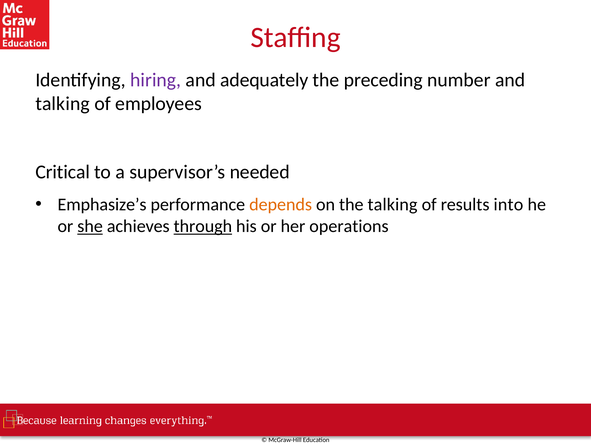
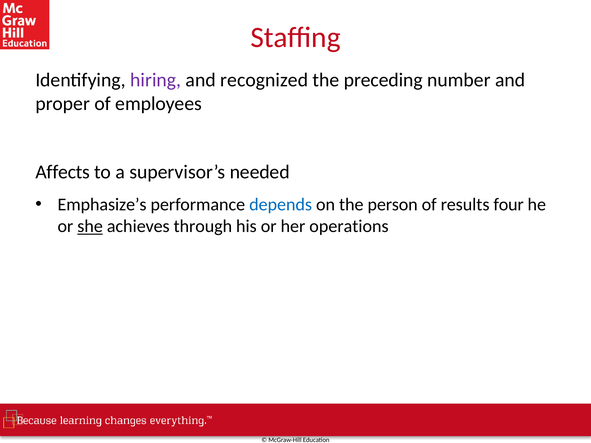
adequately: adequately -> recognized
talking at (63, 104): talking -> proper
Critical: Critical -> Affects
depends colour: orange -> blue
the talking: talking -> person
into: into -> four
through underline: present -> none
